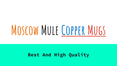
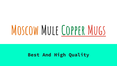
Copper colour: blue -> green
